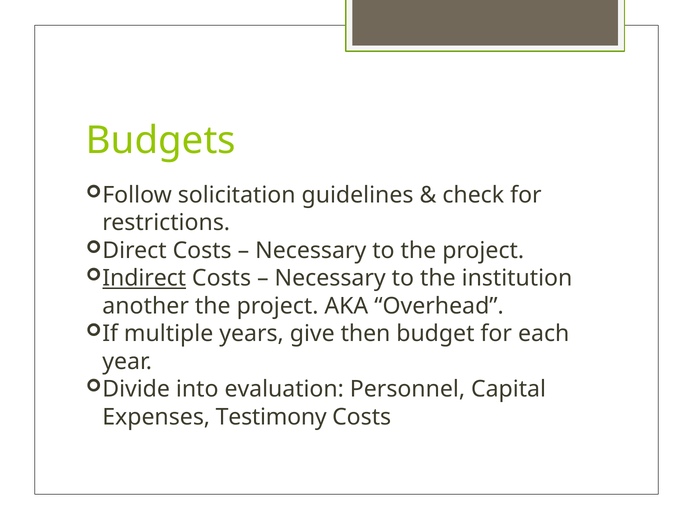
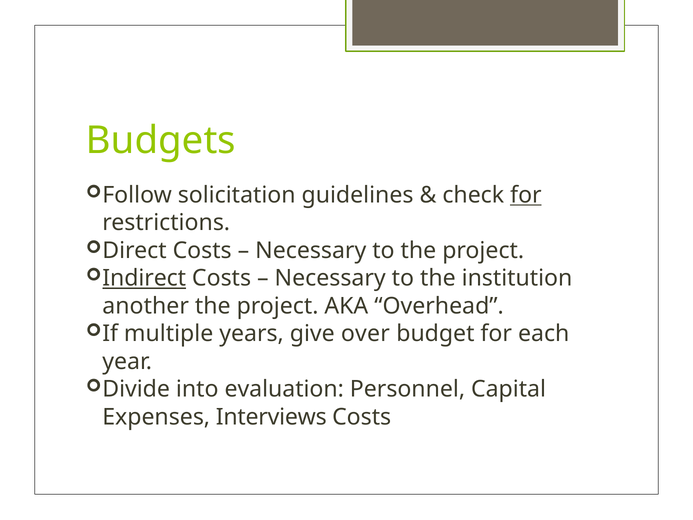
for at (526, 195) underline: none -> present
then: then -> over
Testimony: Testimony -> Interviews
